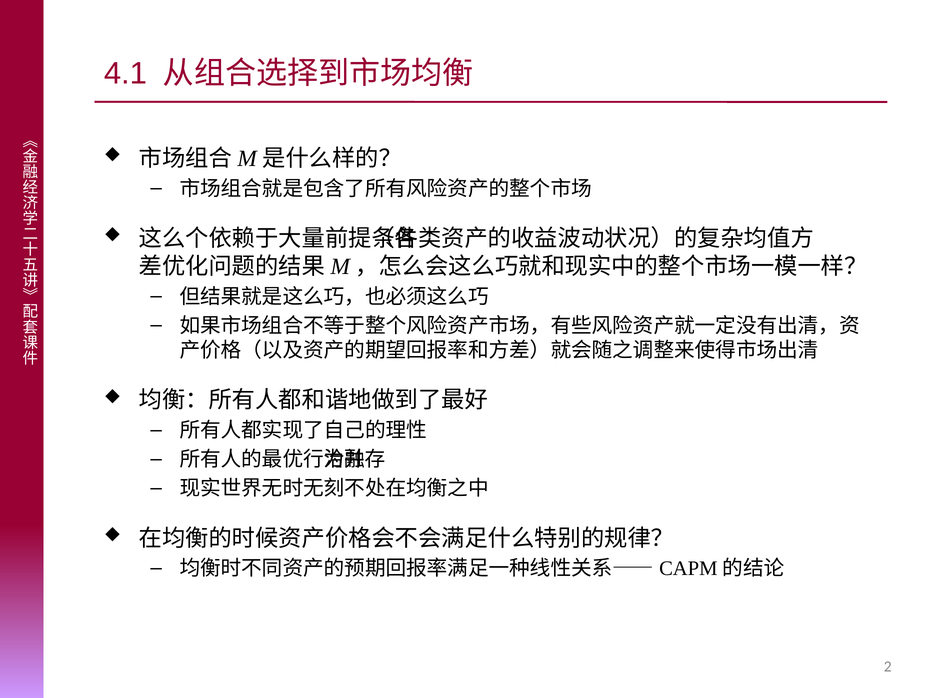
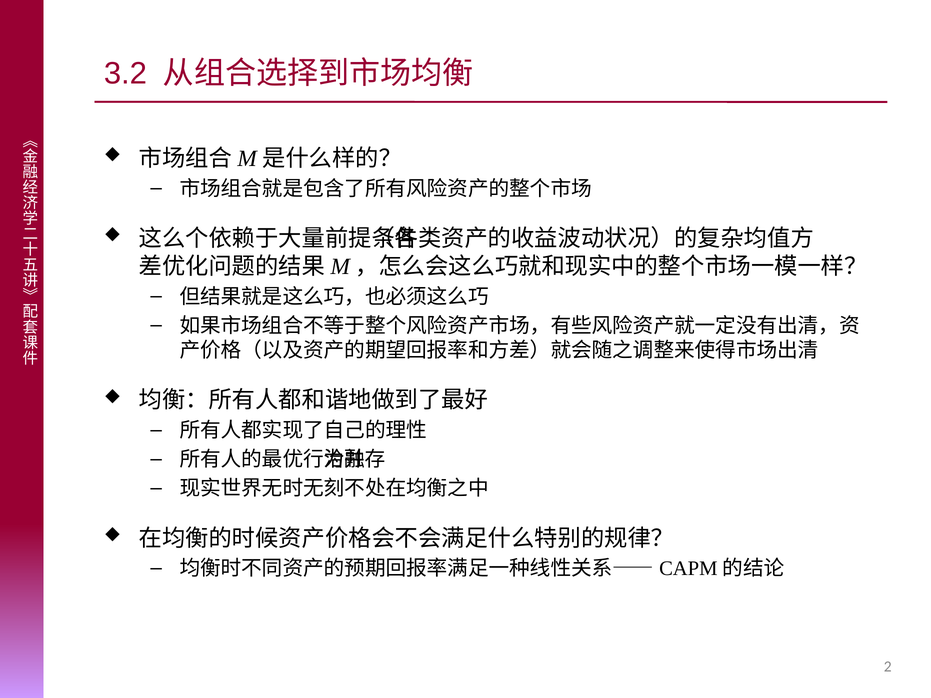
4.1: 4.1 -> 3.2
